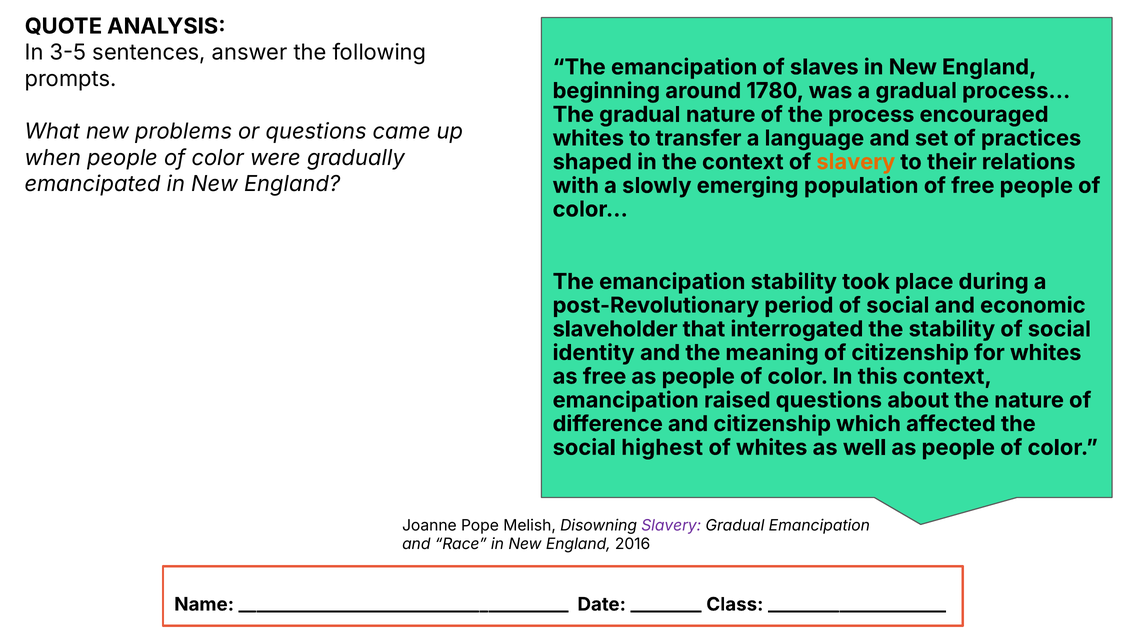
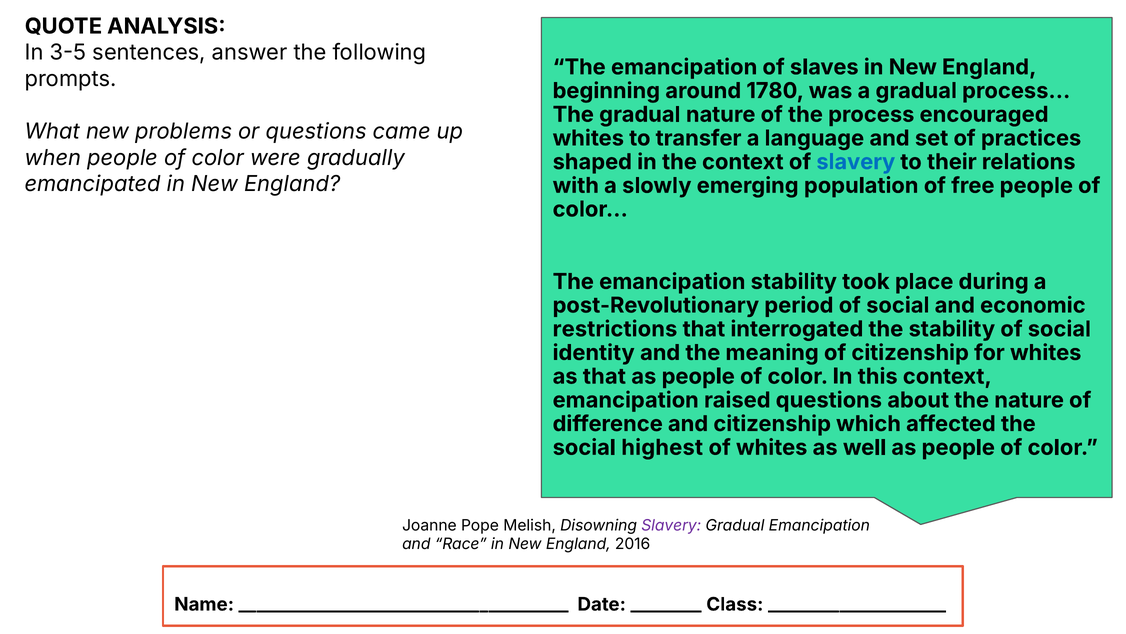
slavery at (856, 162) colour: orange -> blue
slaveholder: slaveholder -> restrictions
as free: free -> that
